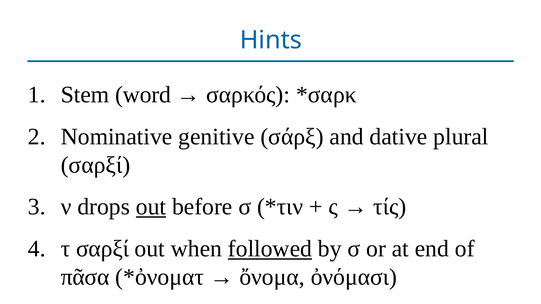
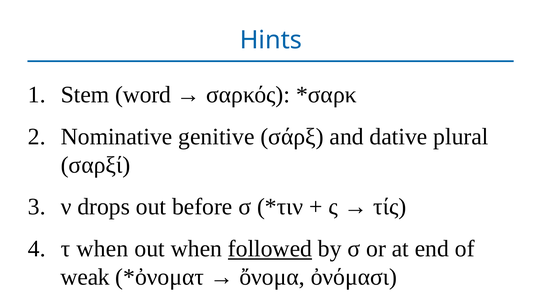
out at (151, 207) underline: present -> none
τ σαρξί: σαρξί -> when
πᾶσα: πᾶσα -> weak
